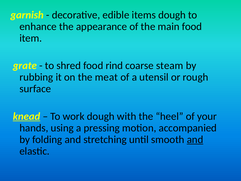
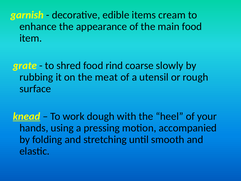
items dough: dough -> cream
steam: steam -> slowly
and at (195, 139) underline: present -> none
